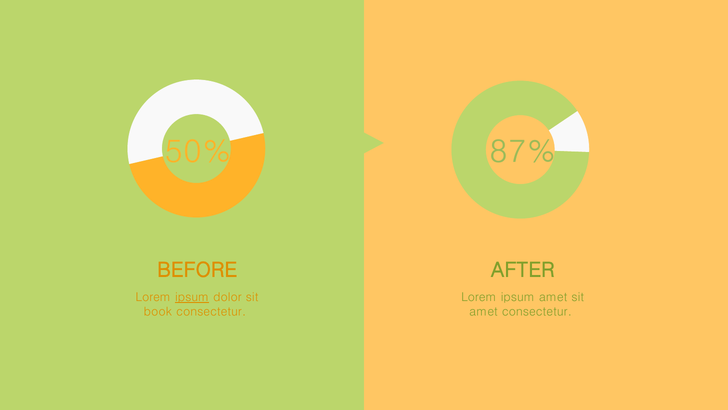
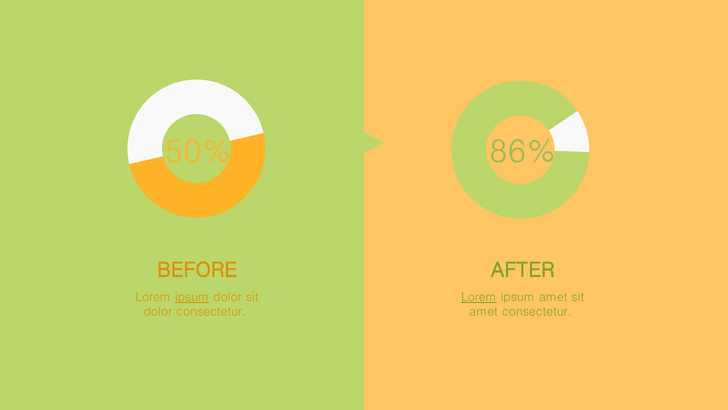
87%: 87% -> 86%
Lorem at (479, 297) underline: none -> present
book at (158, 311): book -> dolor
